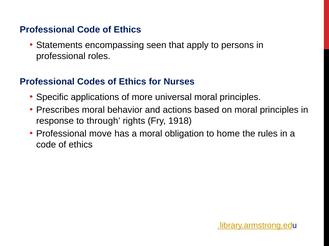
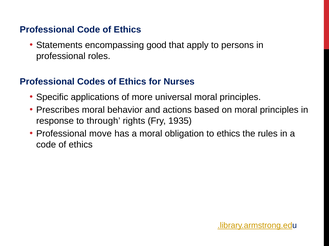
seen: seen -> good
1918: 1918 -> 1935
to home: home -> ethics
